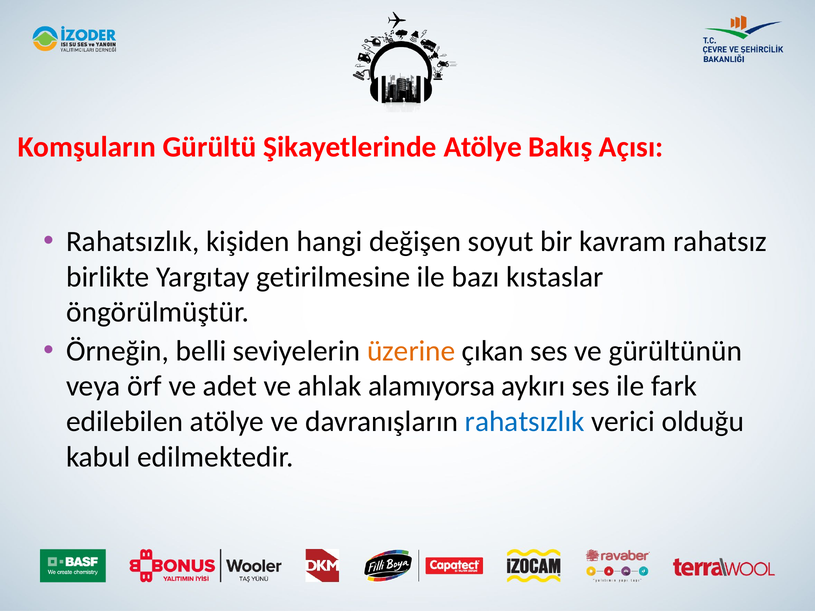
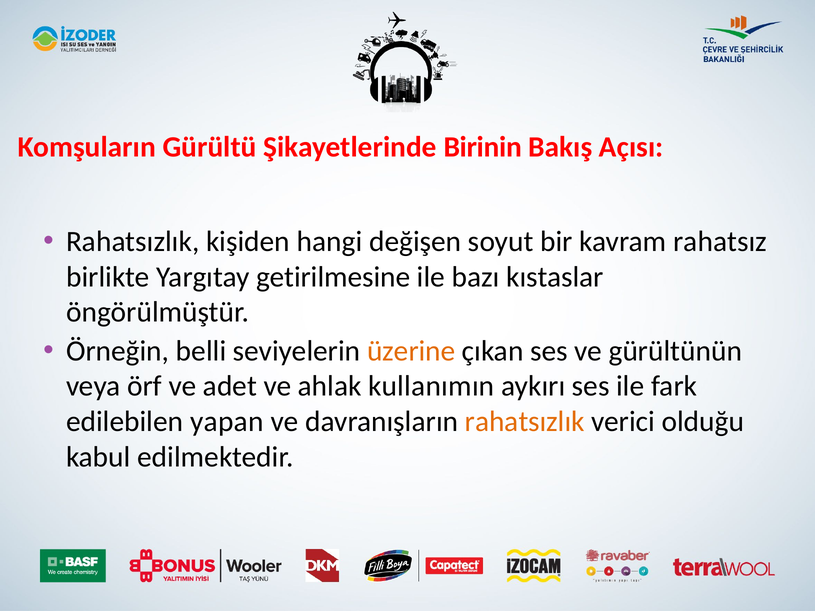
Şikayetlerinde Atölye: Atölye -> Birinin
alamıyorsa: alamıyorsa -> kullanımın
edilebilen atölye: atölye -> yapan
rahatsızlık at (525, 422) colour: blue -> orange
